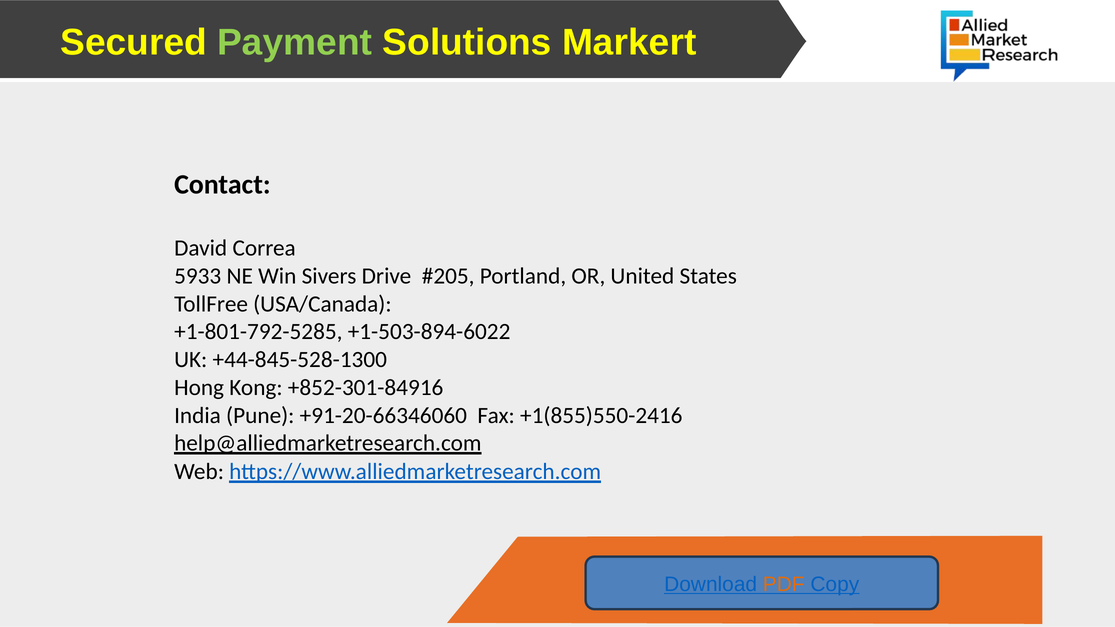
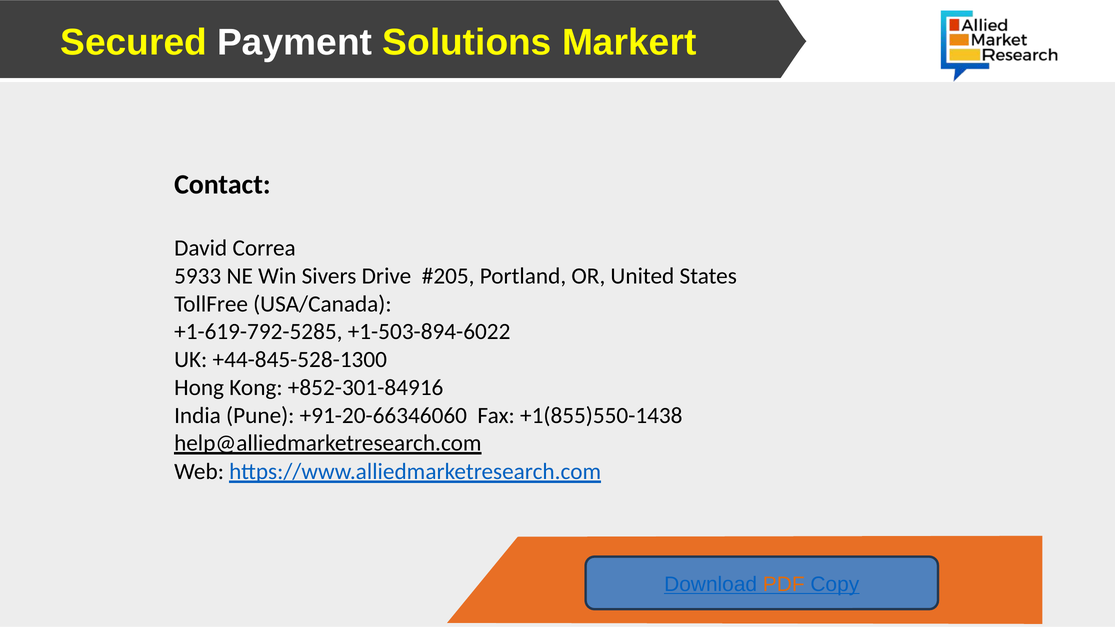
Payment colour: light green -> white
+1-801-792-5285: +1-801-792-5285 -> +1-619-792-5285
+1(855)550-2416: +1(855)550-2416 -> +1(855)550-1438
